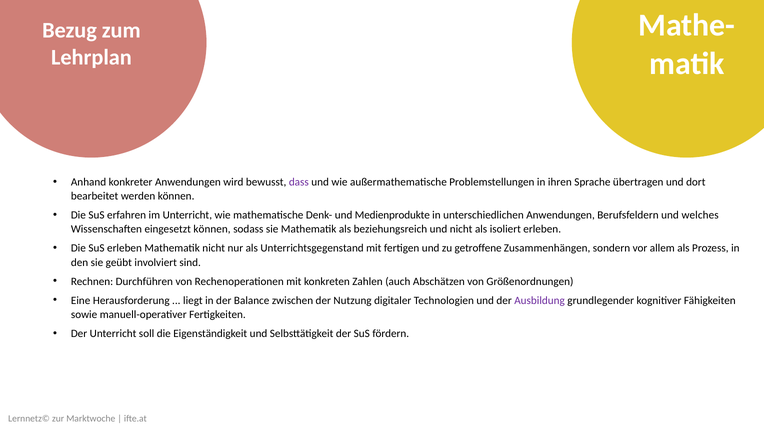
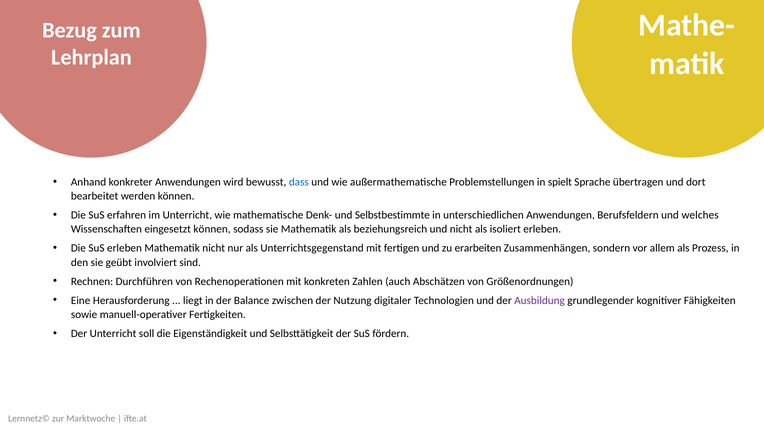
dass colour: purple -> blue
ihren: ihren -> spielt
Medienprodukte: Medienprodukte -> Selbstbestimmte
getroffene: getroffene -> erarbeiten
